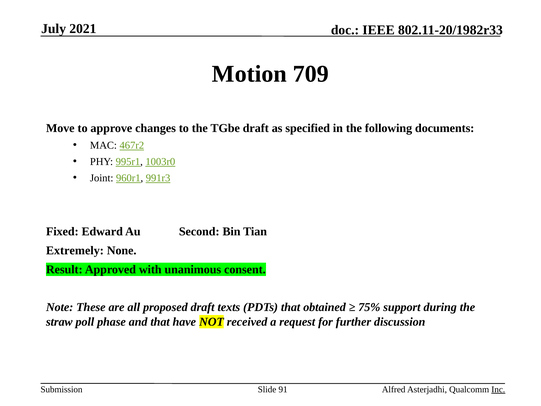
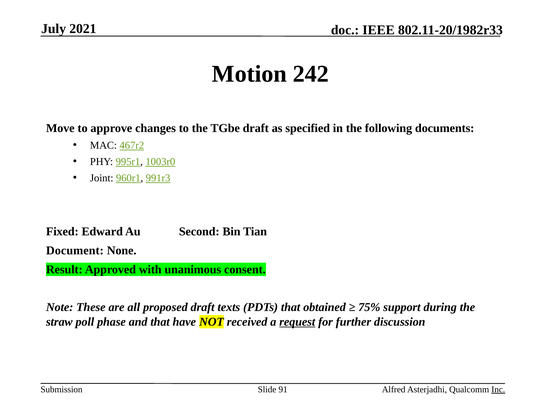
709: 709 -> 242
Extremely: Extremely -> Document
request underline: none -> present
